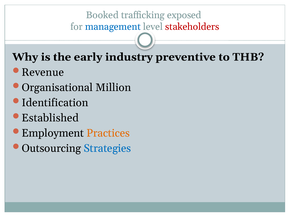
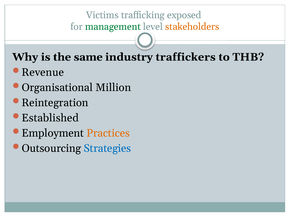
Booked: Booked -> Victims
management colour: blue -> green
stakeholders colour: red -> orange
early: early -> same
preventive: preventive -> traffickers
Identification: Identification -> Reintegration
